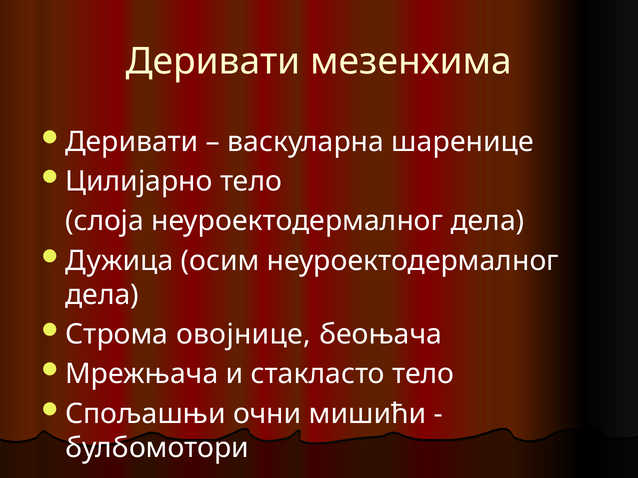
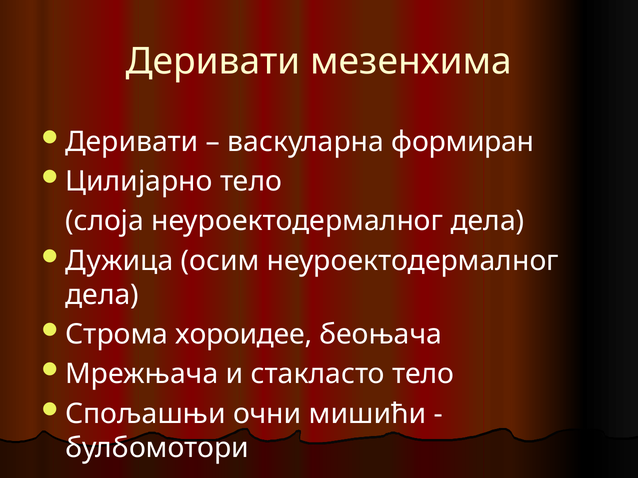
шаренице: шаренице -> формиран
овојнице: овојнице -> хороидее
